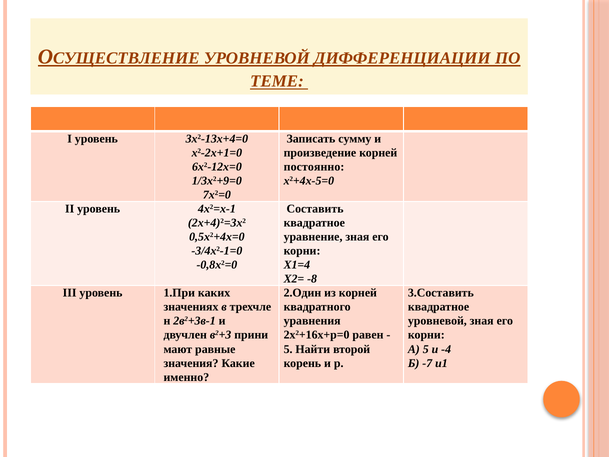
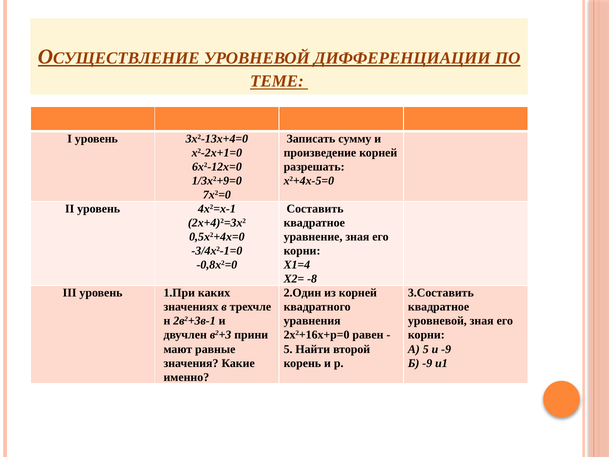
постоянно: постоянно -> разрешать
и -4: -4 -> -9
Б -7: -7 -> -9
